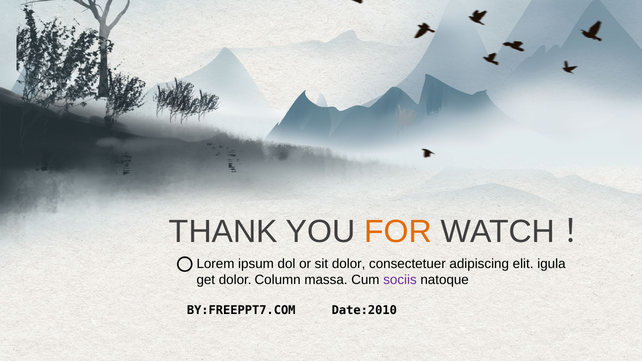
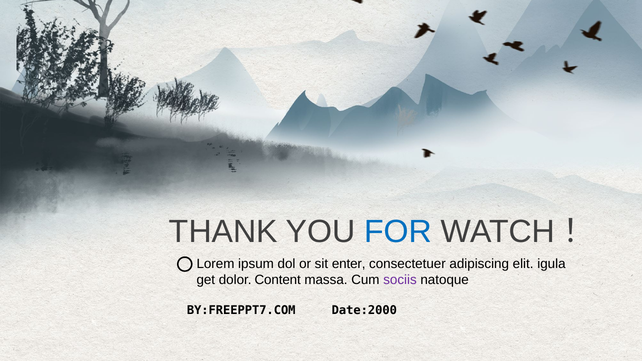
FOR colour: orange -> blue
sit dolor: dolor -> enter
Column: Column -> Content
Date:2010: Date:2010 -> Date:2000
